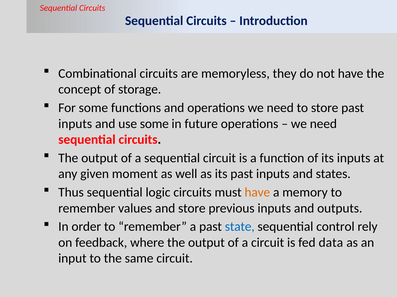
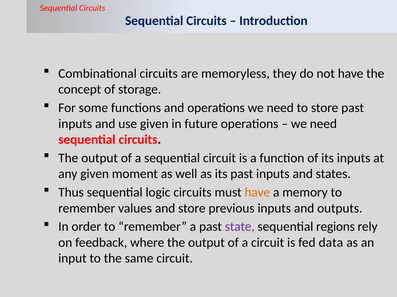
use some: some -> given
state colour: blue -> purple
control: control -> regions
